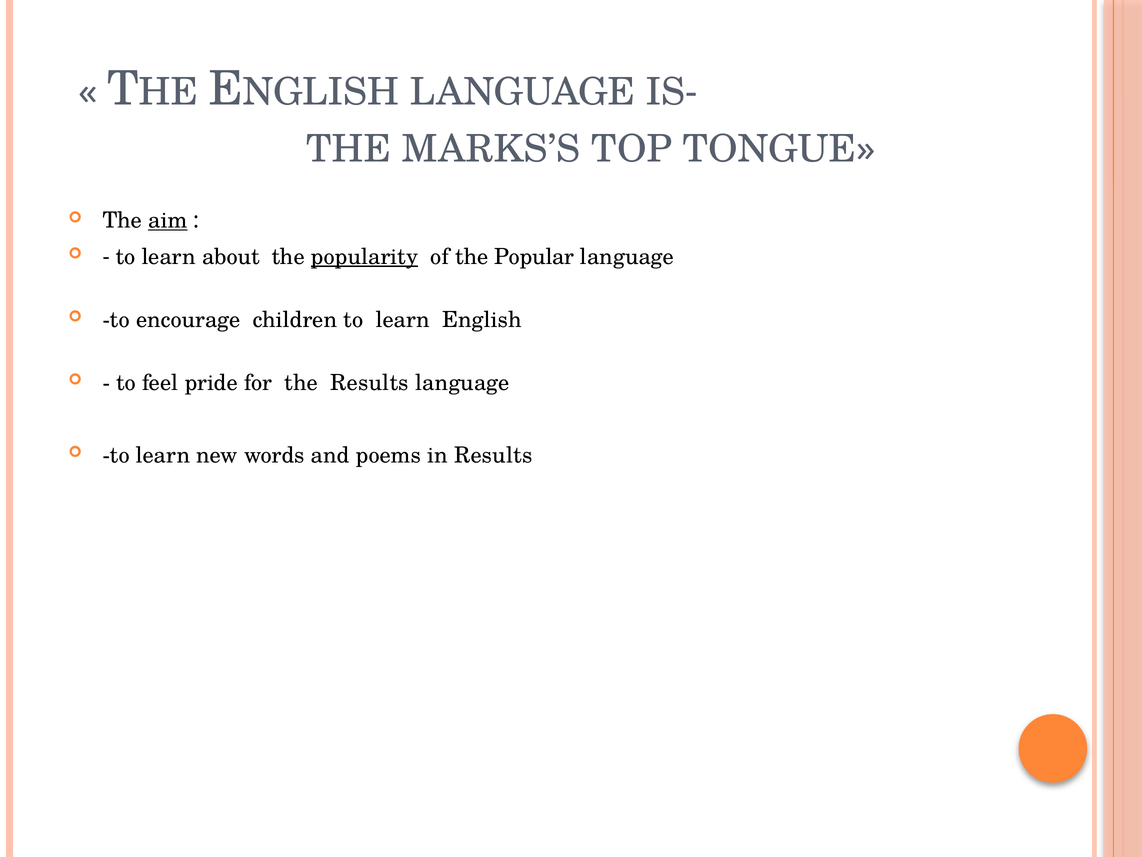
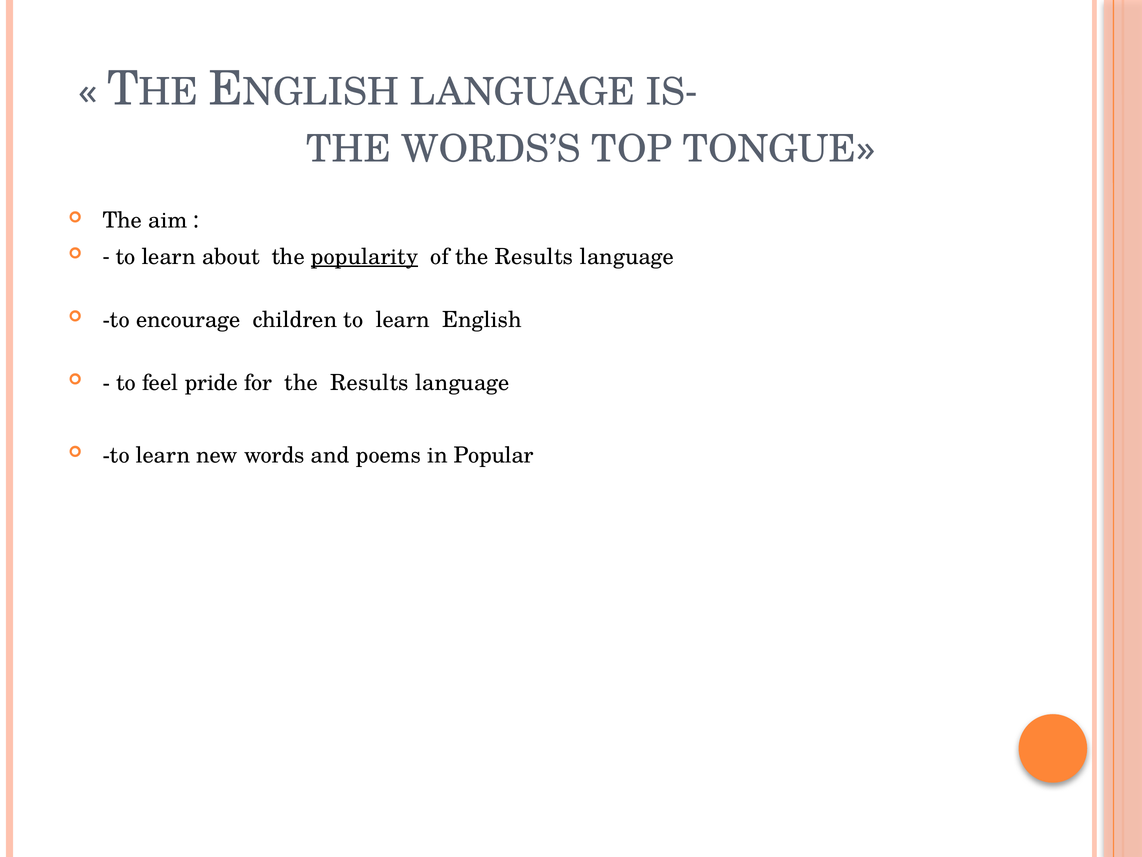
MARKS’S: MARKS’S -> WORDS’S
aim underline: present -> none
of the Popular: Popular -> Results
in Results: Results -> Popular
